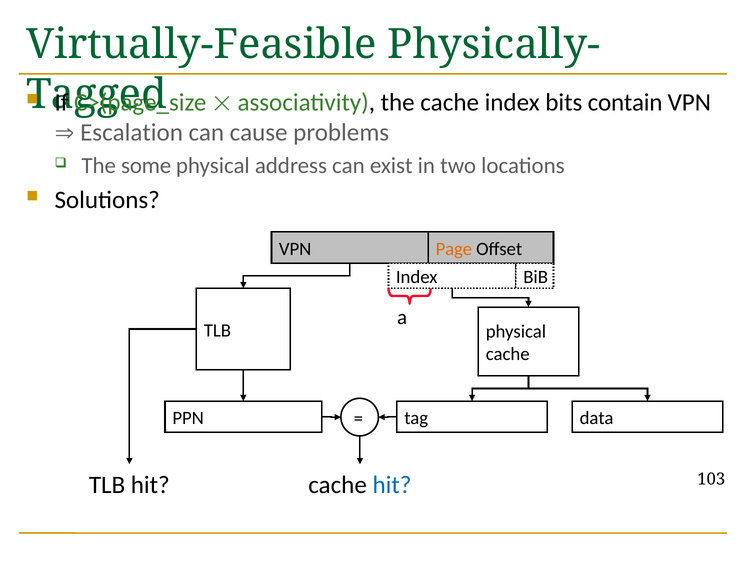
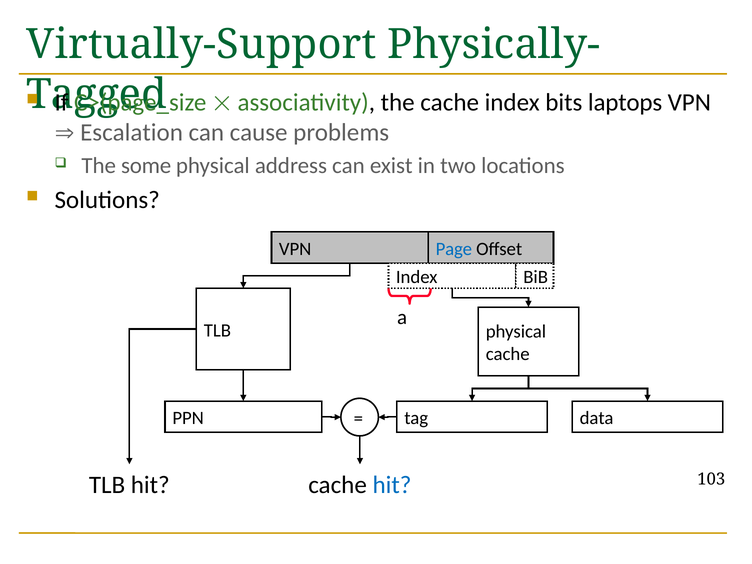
Virtually-Feasible: Virtually-Feasible -> Virtually-Support
contain: contain -> laptops
Page colour: orange -> blue
